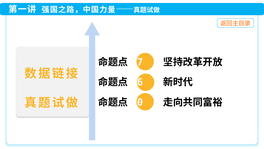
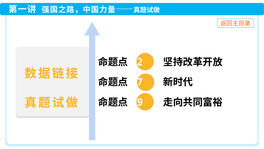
7: 7 -> 2
6: 6 -> 7
0: 0 -> 9
